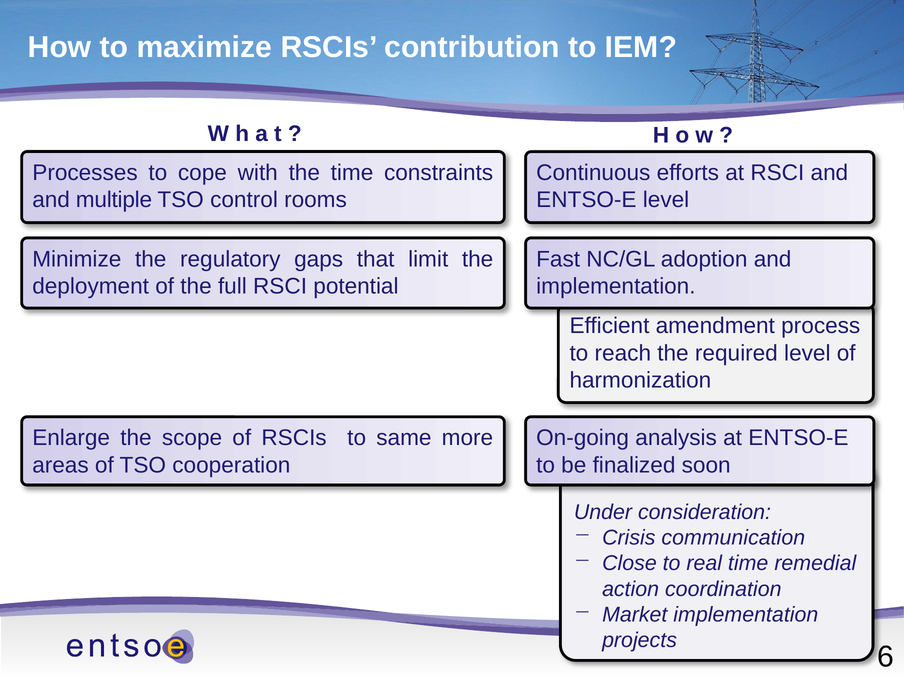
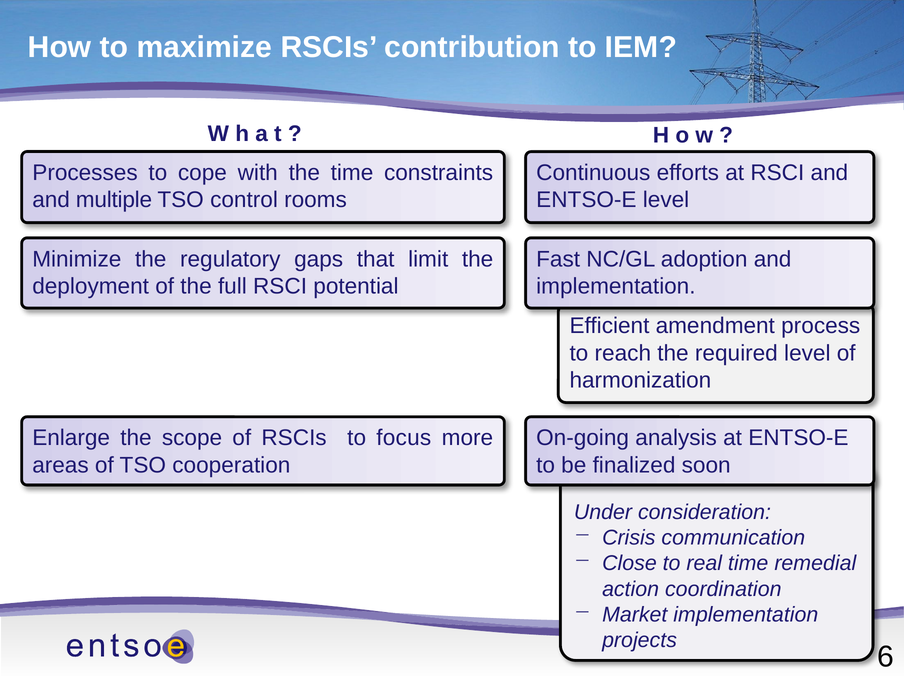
same: same -> focus
